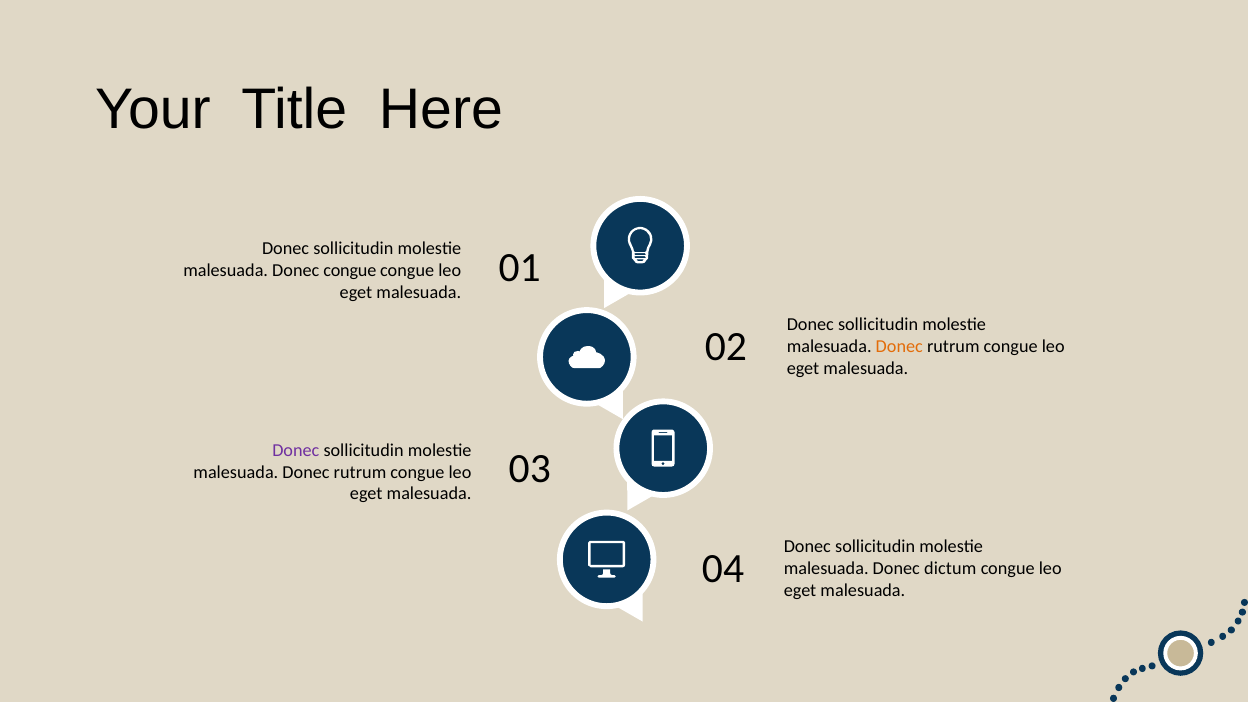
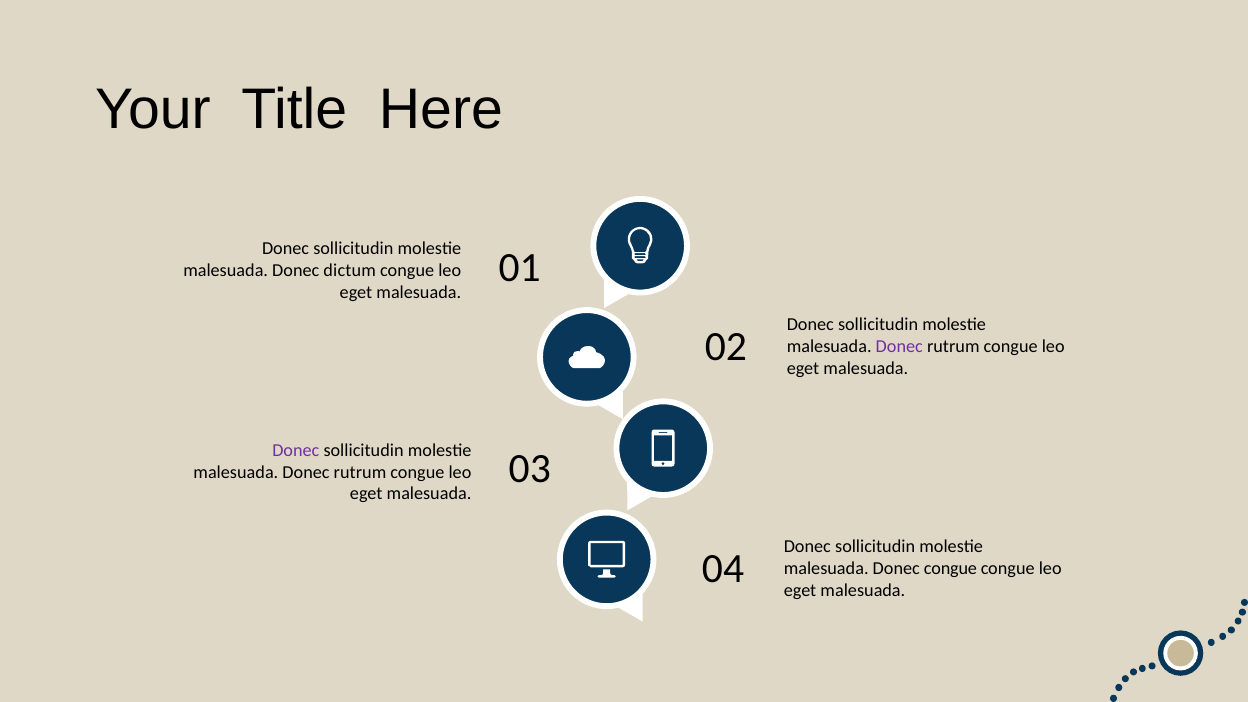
Donec congue: congue -> dictum
Donec at (899, 347) colour: orange -> purple
Donec dictum: dictum -> congue
